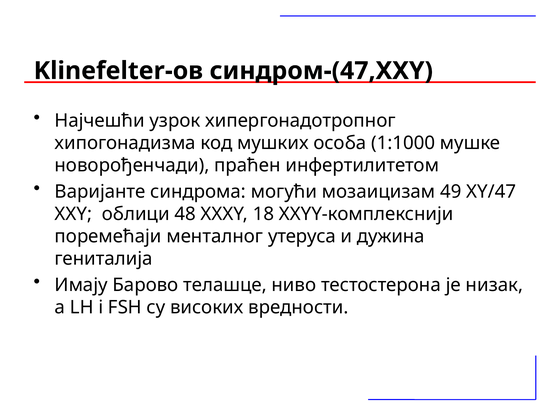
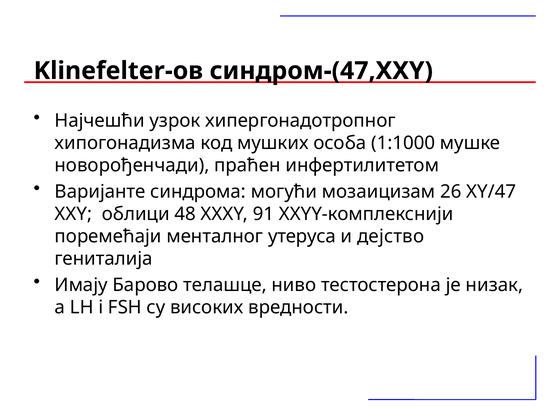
49: 49 -> 26
18: 18 -> 91
дужина: дужина -> дејство
